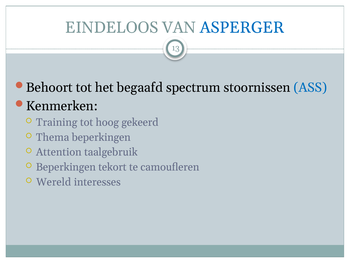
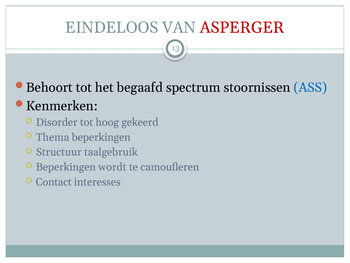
ASPERGER colour: blue -> red
Training: Training -> Disorder
Attention: Attention -> Structuur
tekort: tekort -> wordt
Wereld: Wereld -> Contact
